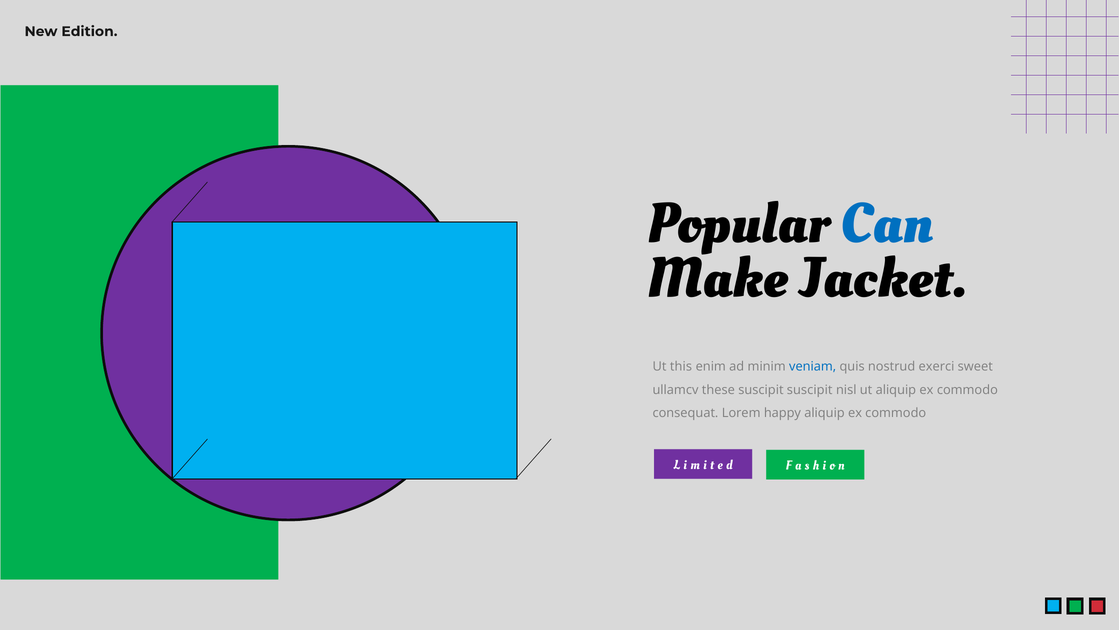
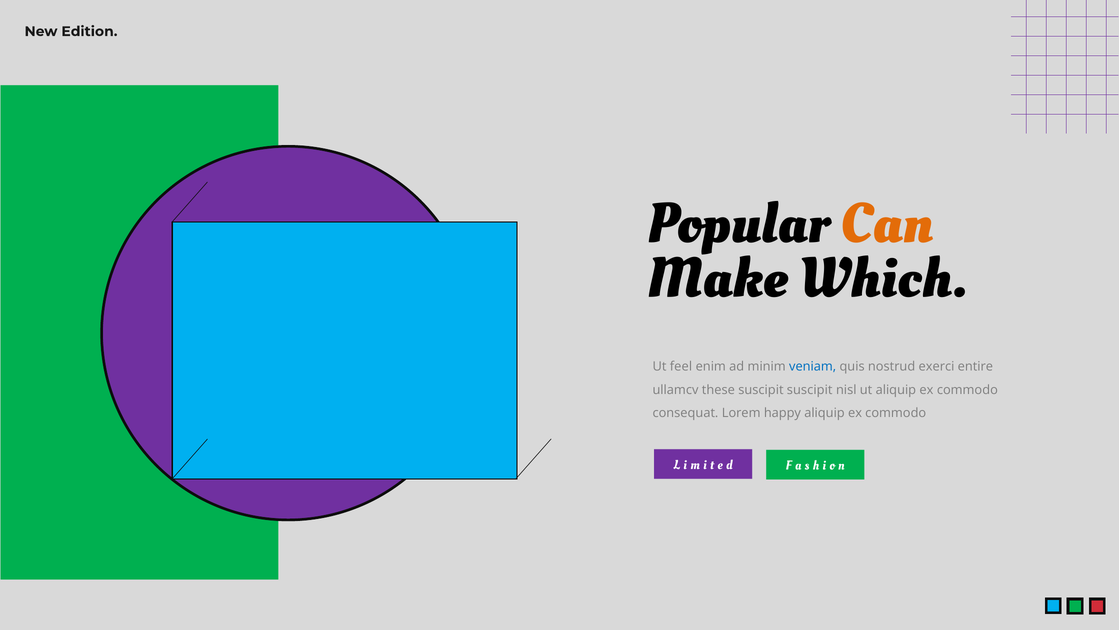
Can colour: blue -> orange
Jacket: Jacket -> Which
this: this -> feel
sweet: sweet -> entire
